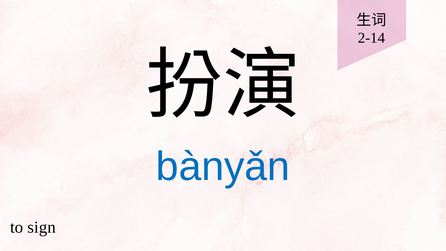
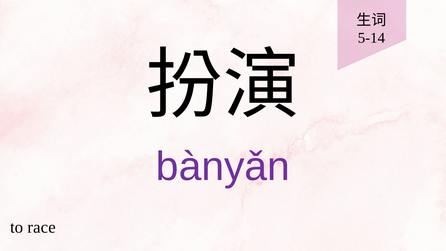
2-14: 2-14 -> 5-14
bànyǎn colour: blue -> purple
sign: sign -> race
